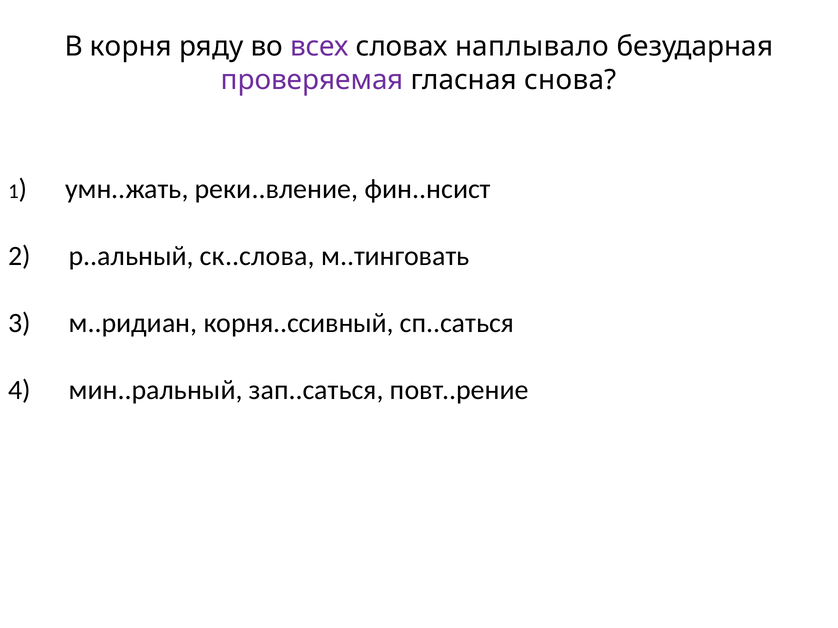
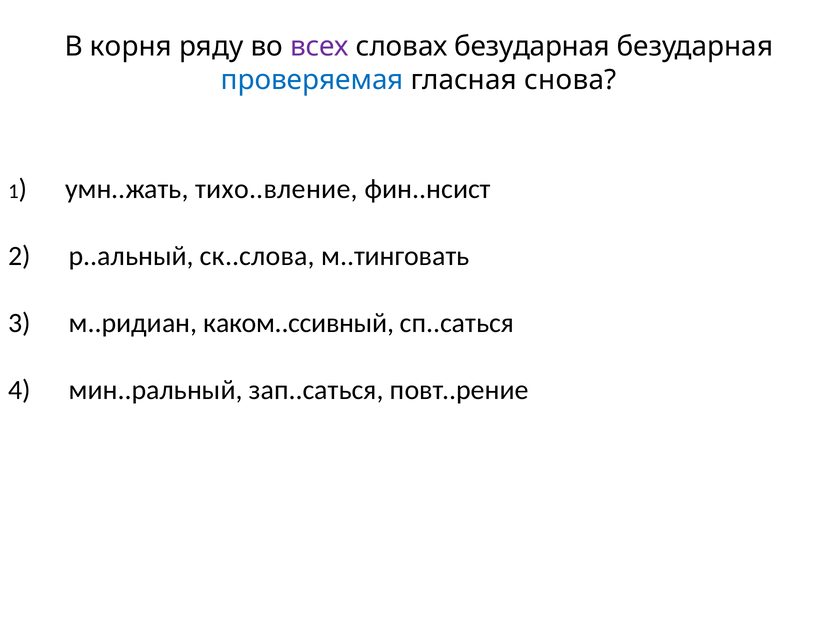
словах наплывало: наплывало -> безударная
проверяемая colour: purple -> blue
реки..вление: реки..вление -> тихо..вление
корня..ссивный: корня..ссивный -> каком..ссивный
